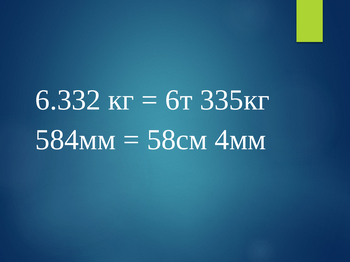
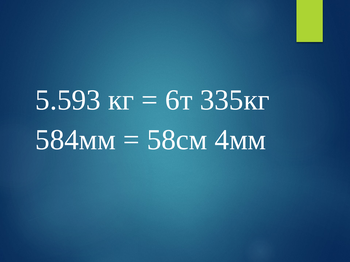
6.332: 6.332 -> 5.593
